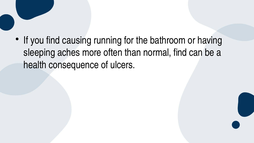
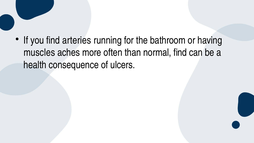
causing: causing -> arteries
sleeping: sleeping -> muscles
